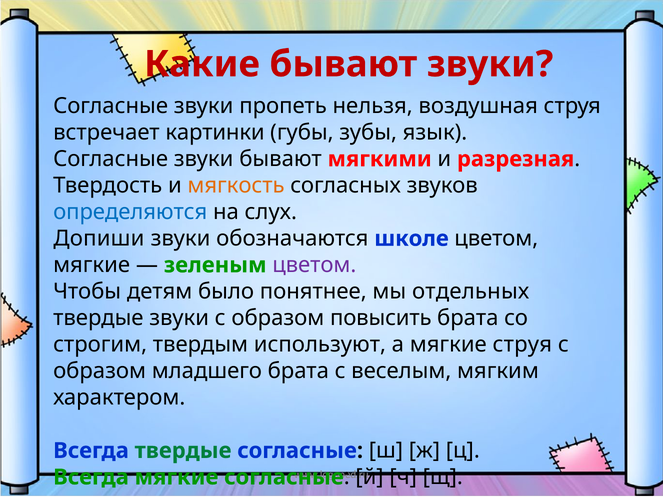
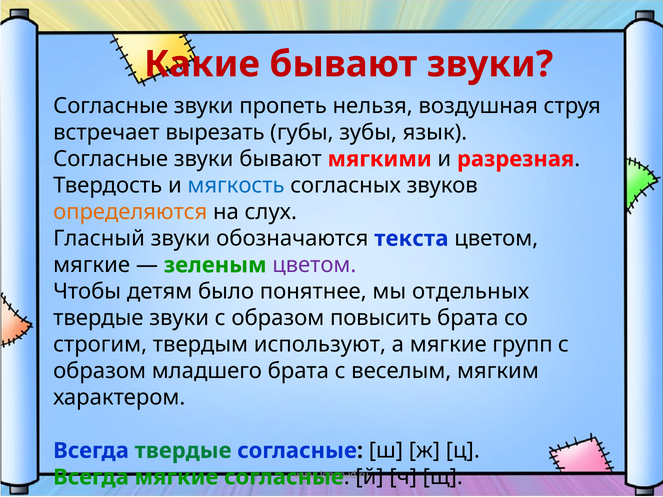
картинки: картинки -> вырезать
мягкость colour: orange -> blue
определяются colour: blue -> orange
Допиши: Допиши -> Гласный
школе: школе -> текста
мягкие струя: струя -> групп
